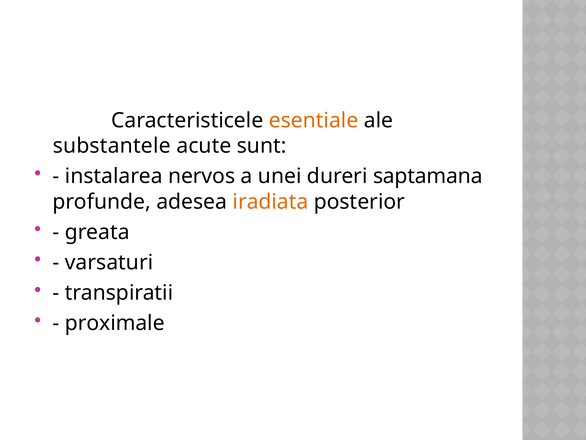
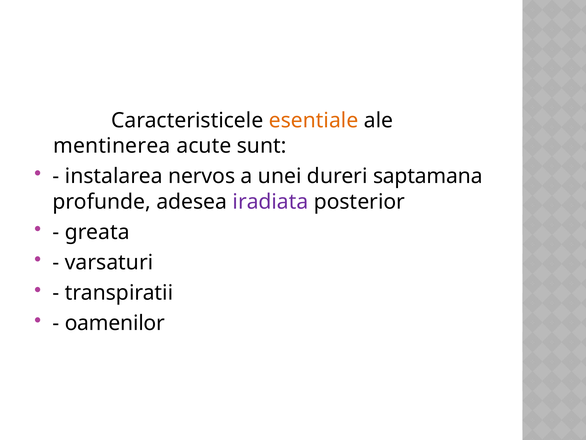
substantele: substantele -> mentinerea
iradiata colour: orange -> purple
proximale: proximale -> oamenilor
